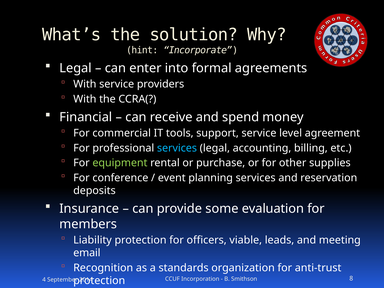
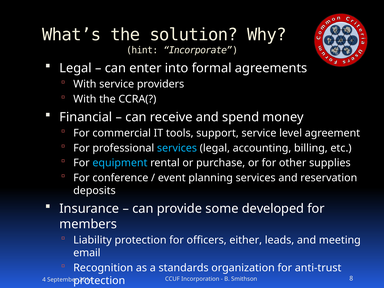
equipment colour: light green -> light blue
evaluation: evaluation -> developed
viable: viable -> either
